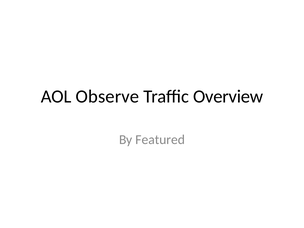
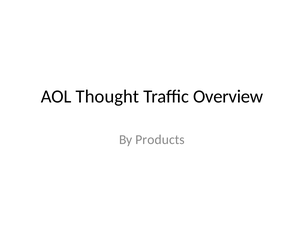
Observe: Observe -> Thought
Featured: Featured -> Products
